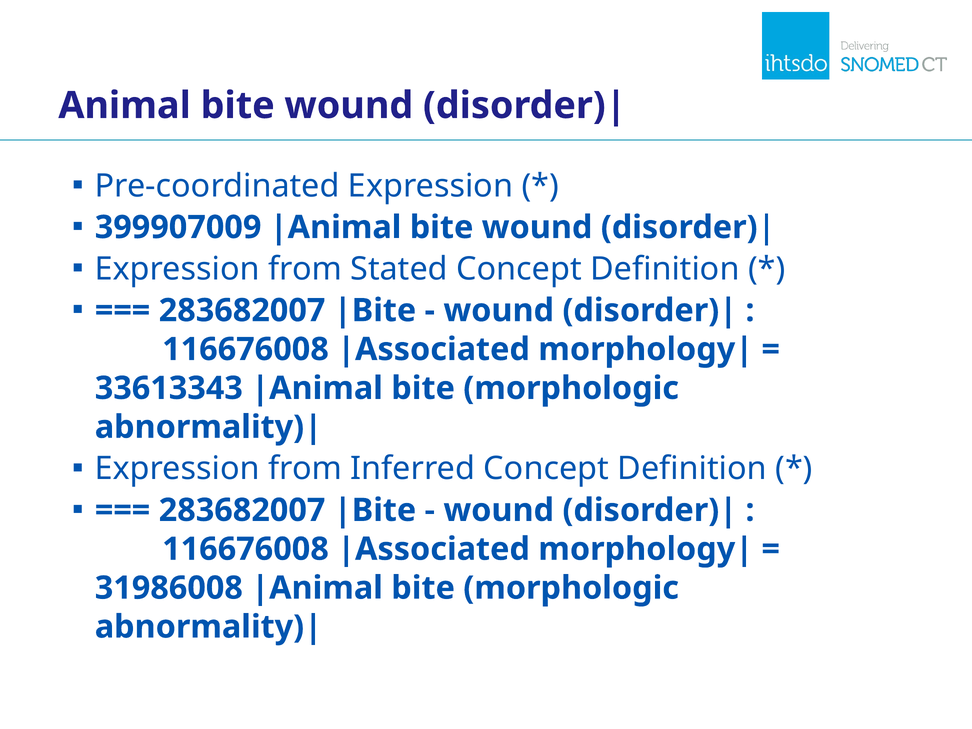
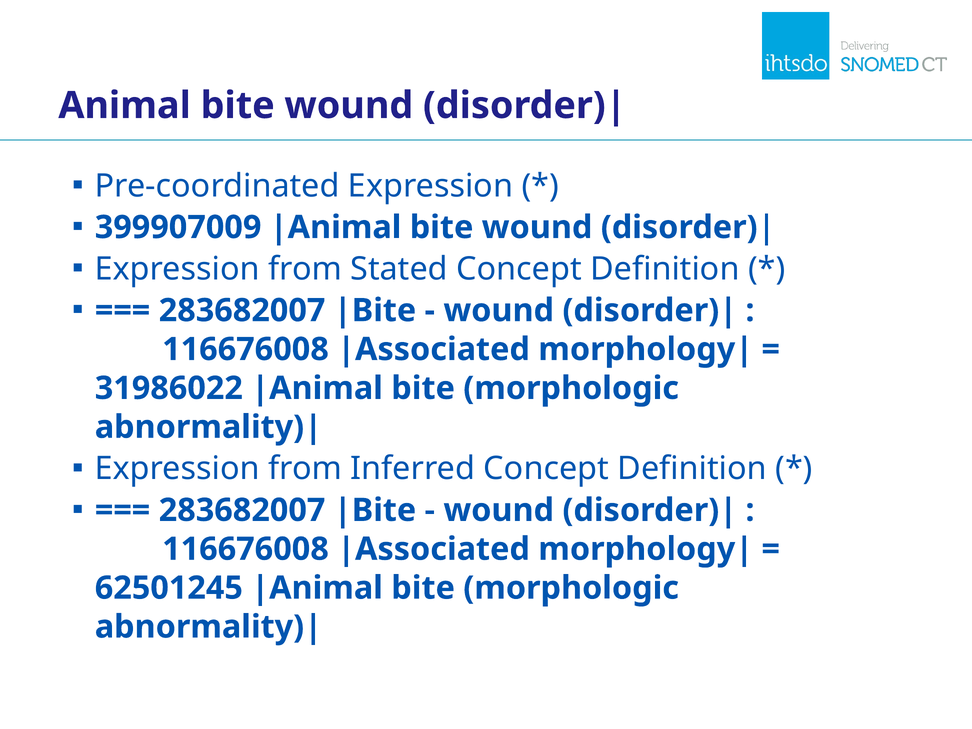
33613343: 33613343 -> 31986022
31986008: 31986008 -> 62501245
